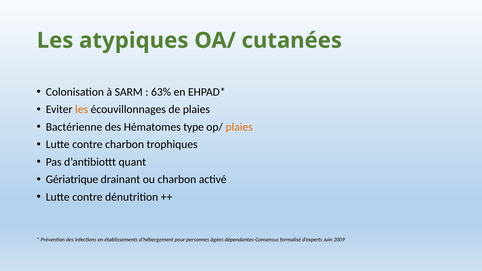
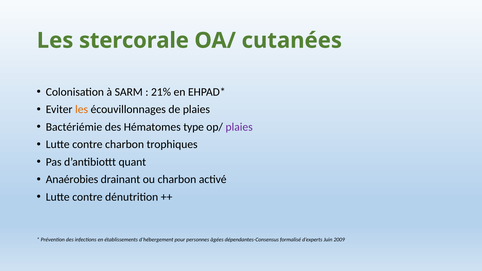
atypiques: atypiques -> stercorale
63%: 63% -> 21%
Bactérienne: Bactérienne -> Bactériémie
plaies at (239, 127) colour: orange -> purple
Gériatrique: Gériatrique -> Anaérobies
